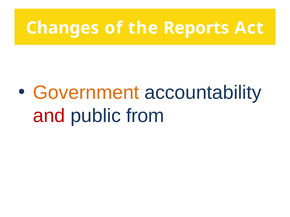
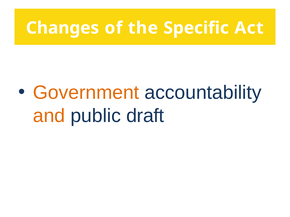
Reports: Reports -> Specific
and colour: red -> orange
from: from -> draft
